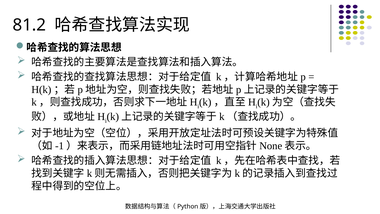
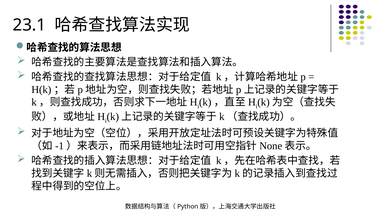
81.2: 81.2 -> 23.1
